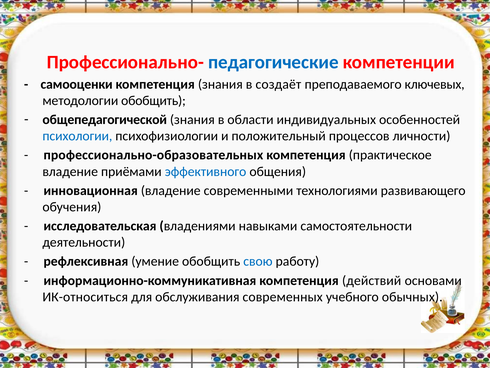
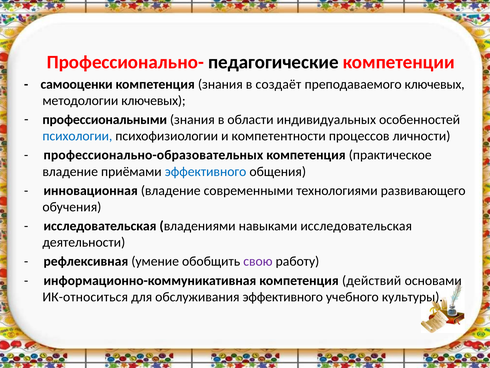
педагогические colour: blue -> black
методологии обобщить: обобщить -> ключевых
общепедагогической: общепедагогической -> профессиональными
положительный: положительный -> компетентности
навыками самостоятельности: самостоятельности -> исследовательская
свою colour: blue -> purple
обслуживания современных: современных -> эффективного
обычных: обычных -> культуры
